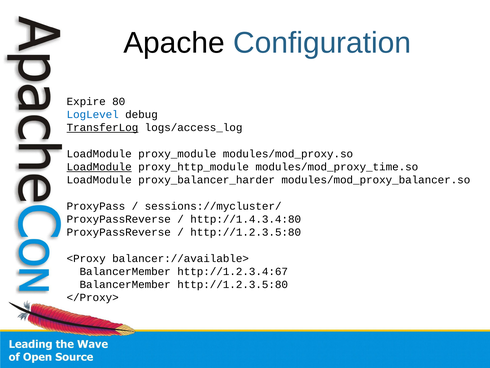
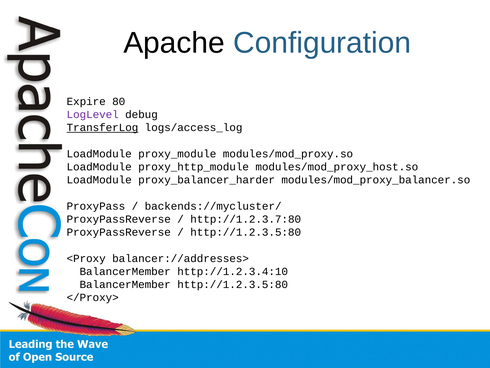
LogLevel colour: blue -> purple
LoadModule at (99, 167) underline: present -> none
modules/mod_proxy_time.so: modules/mod_proxy_time.so -> modules/mod_proxy_host.so
sessions://mycluster/: sessions://mycluster/ -> backends://mycluster/
http://1.4.3.4:80: http://1.4.3.4:80 -> http://1.2.3.7:80
balancer://available>: balancer://available> -> balancer://addresses>
http://1.2.3.4:67: http://1.2.3.4:67 -> http://1.2.3.4:10
